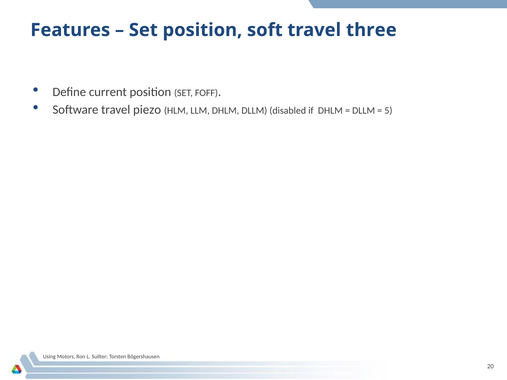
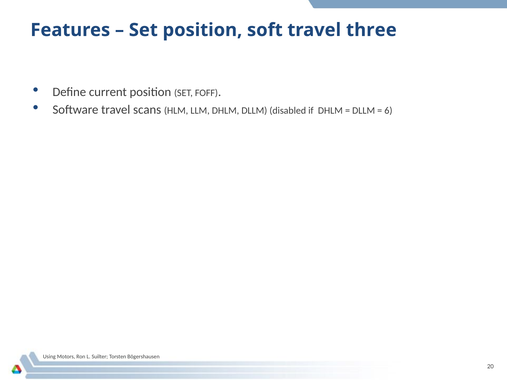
piezo: piezo -> scans
5: 5 -> 6
